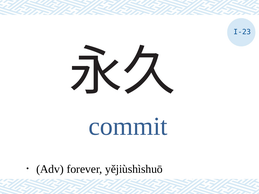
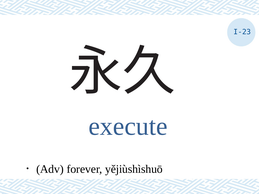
commit: commit -> execute
